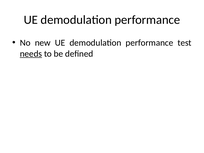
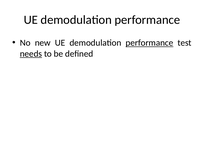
performance at (149, 43) underline: none -> present
